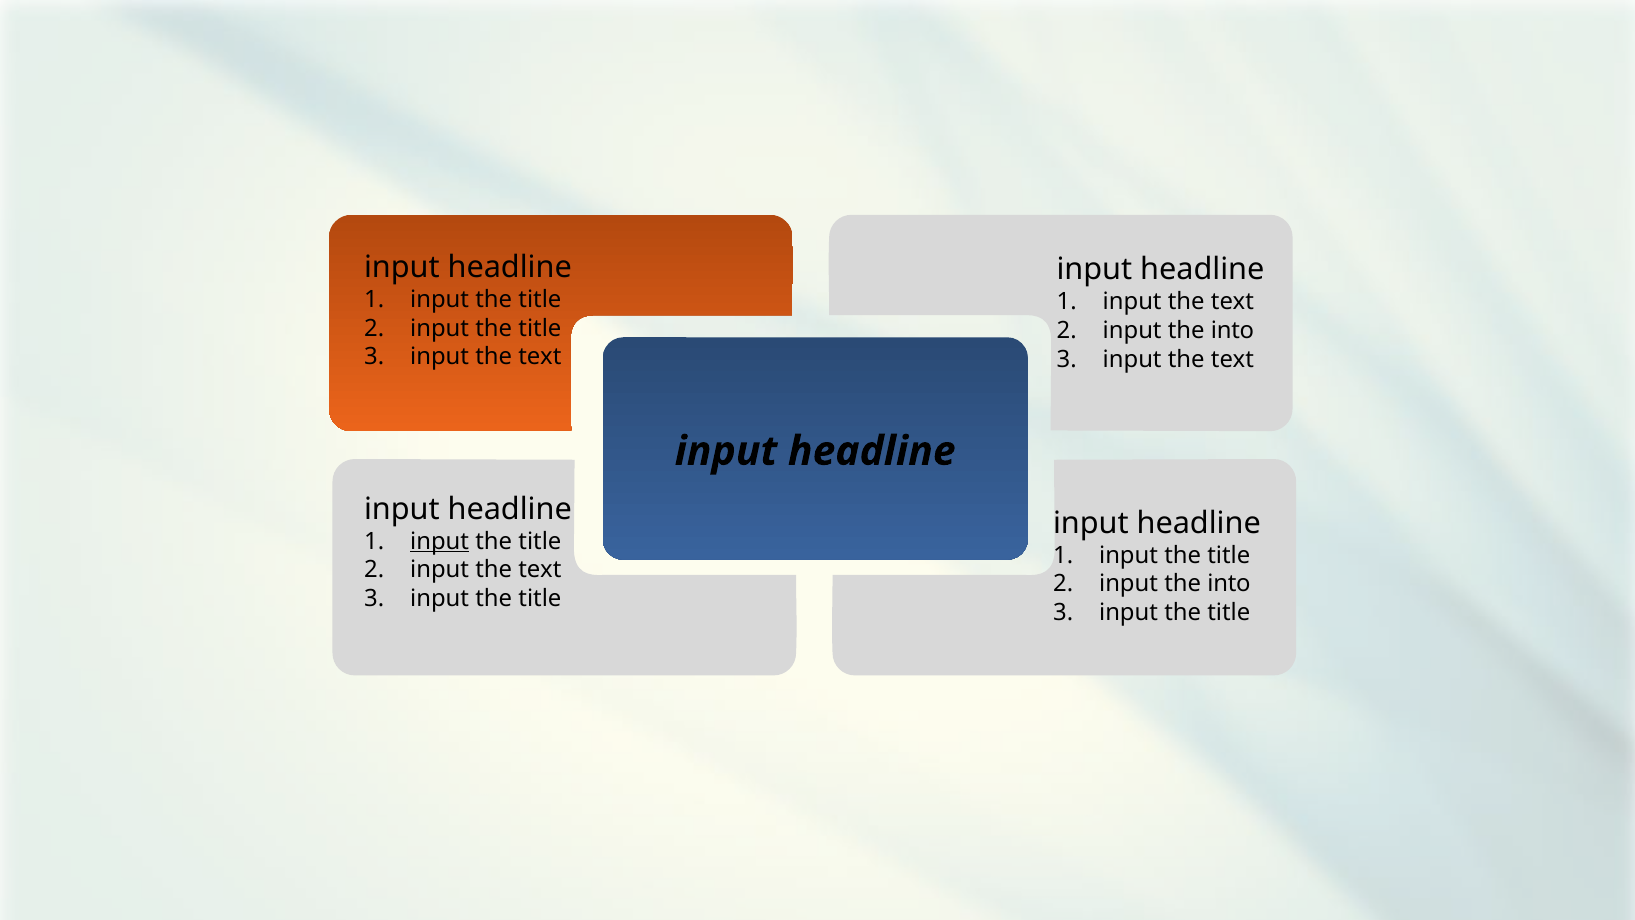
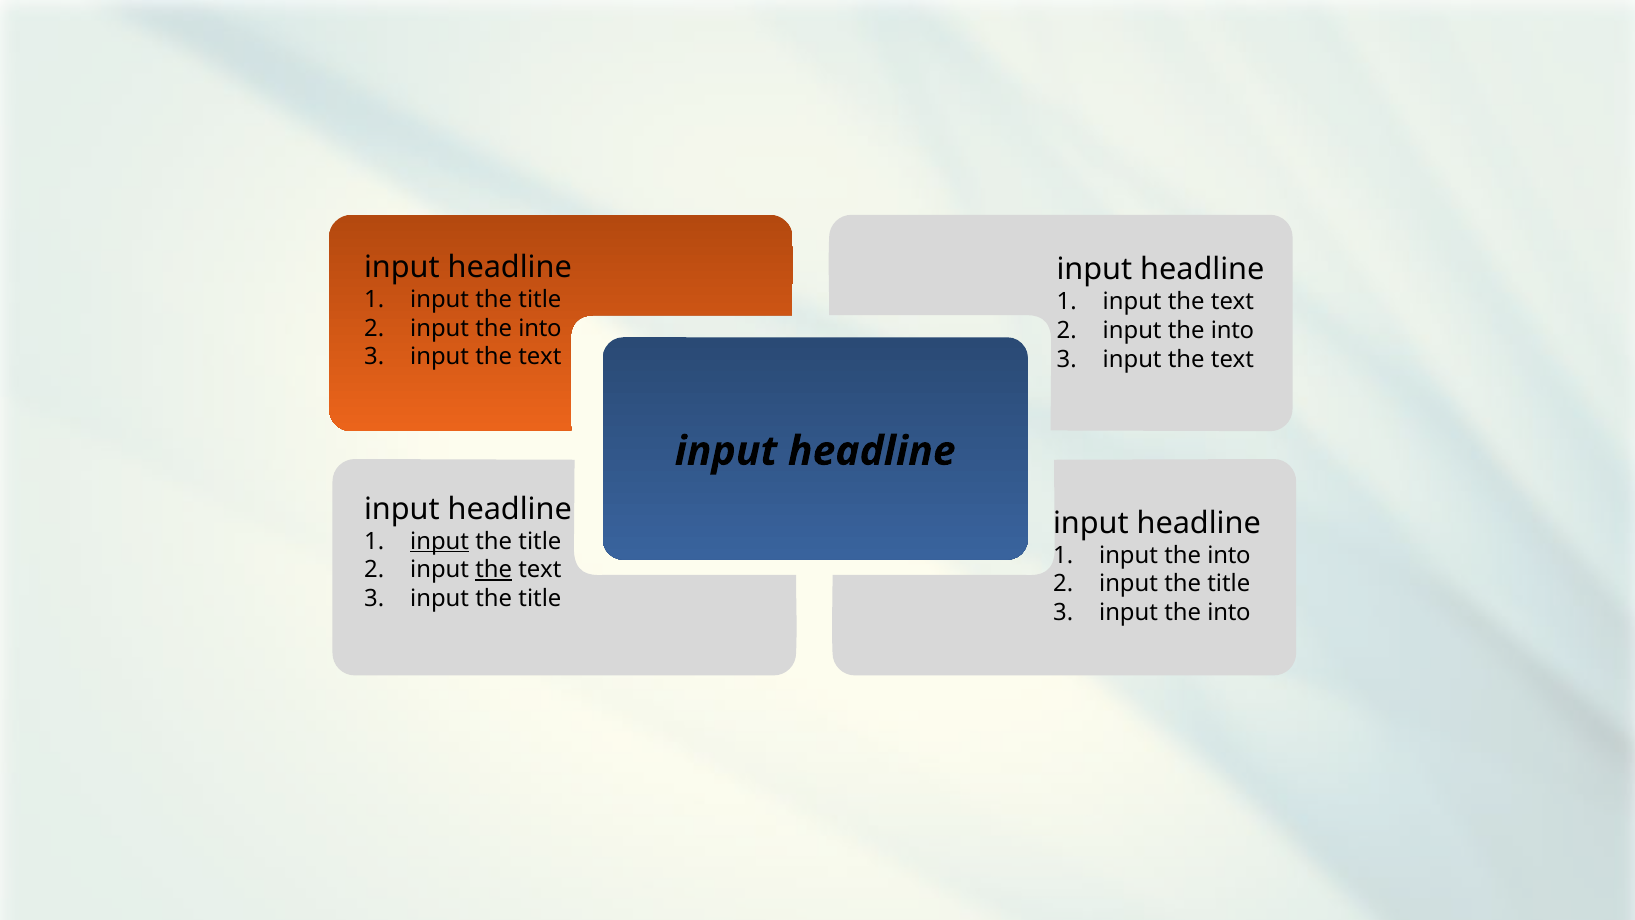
title at (540, 328): title -> into
title at (1229, 555): title -> into
the at (494, 570) underline: none -> present
into at (1229, 584): into -> title
title at (1229, 612): title -> into
